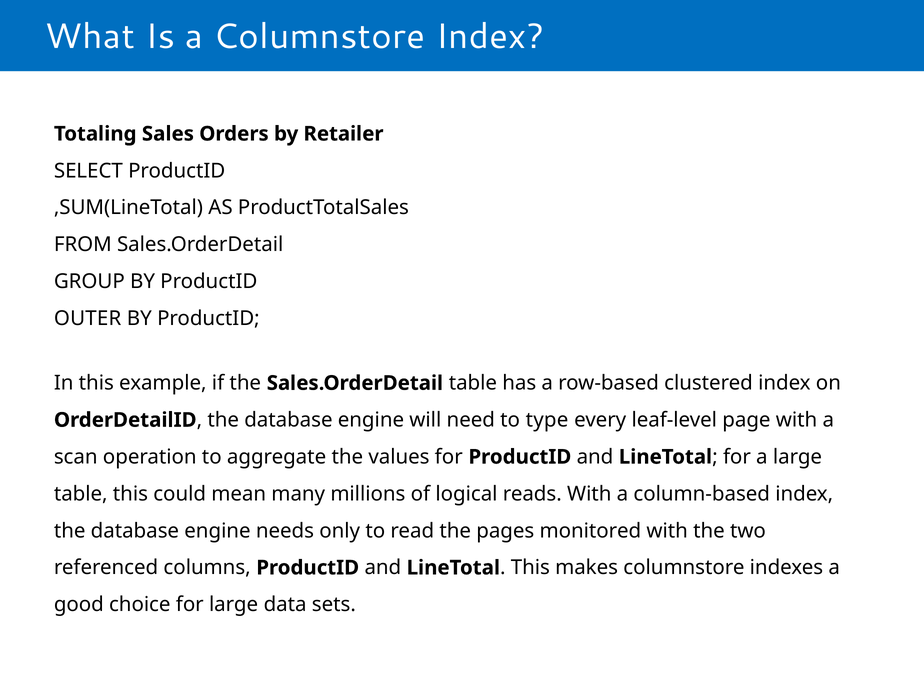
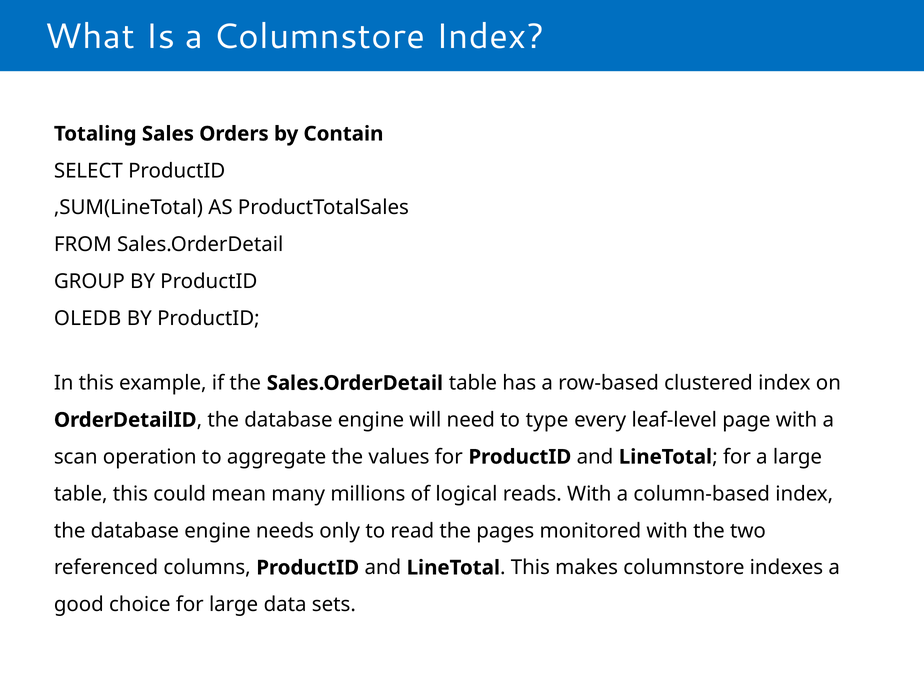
Retailer: Retailer -> Contain
OUTER: OUTER -> OLEDB
